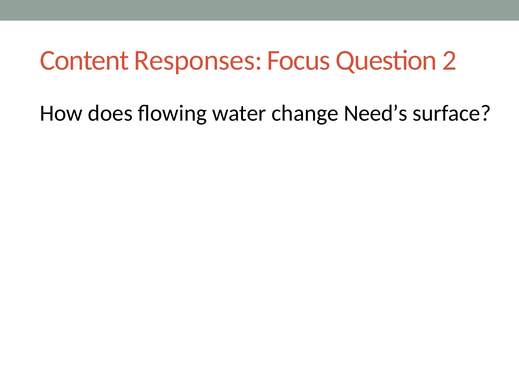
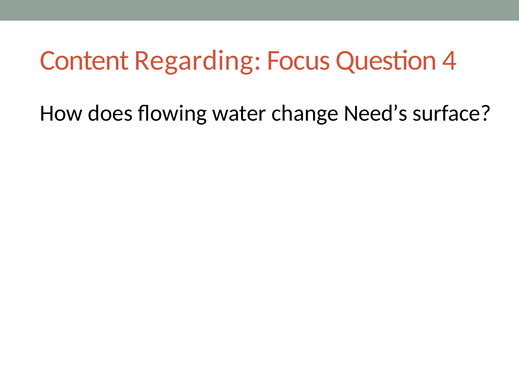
Responses: Responses -> Regarding
2: 2 -> 4
